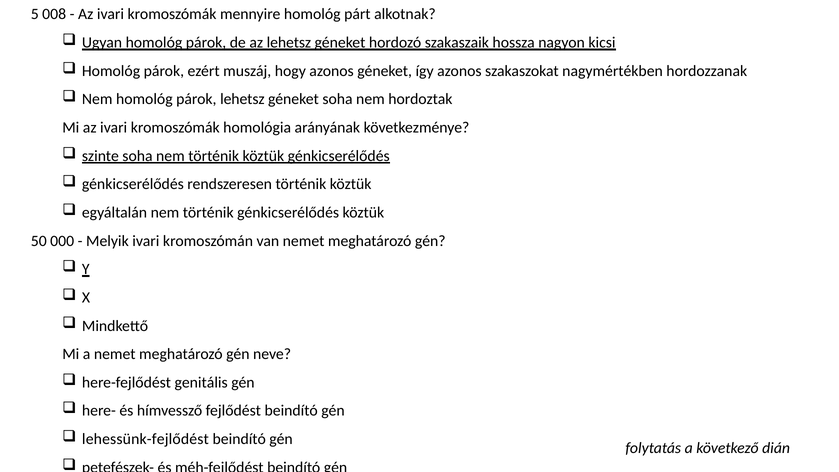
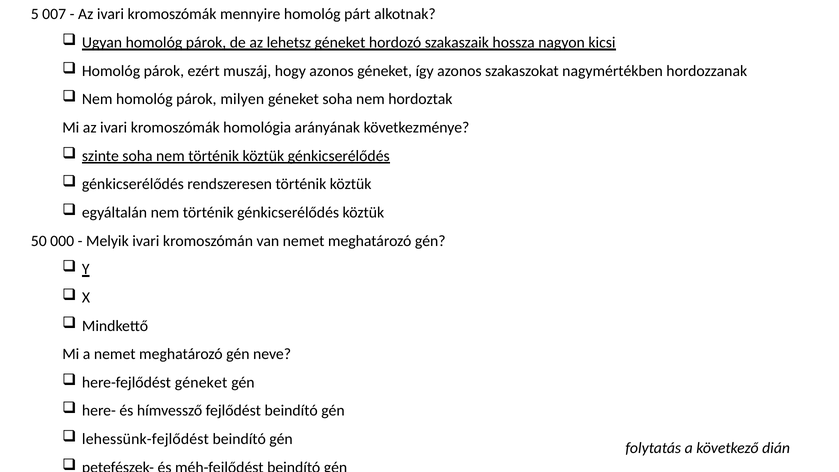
008: 008 -> 007
párok lehetsz: lehetsz -> milyen
here-fejlődést genitális: genitális -> géneket
